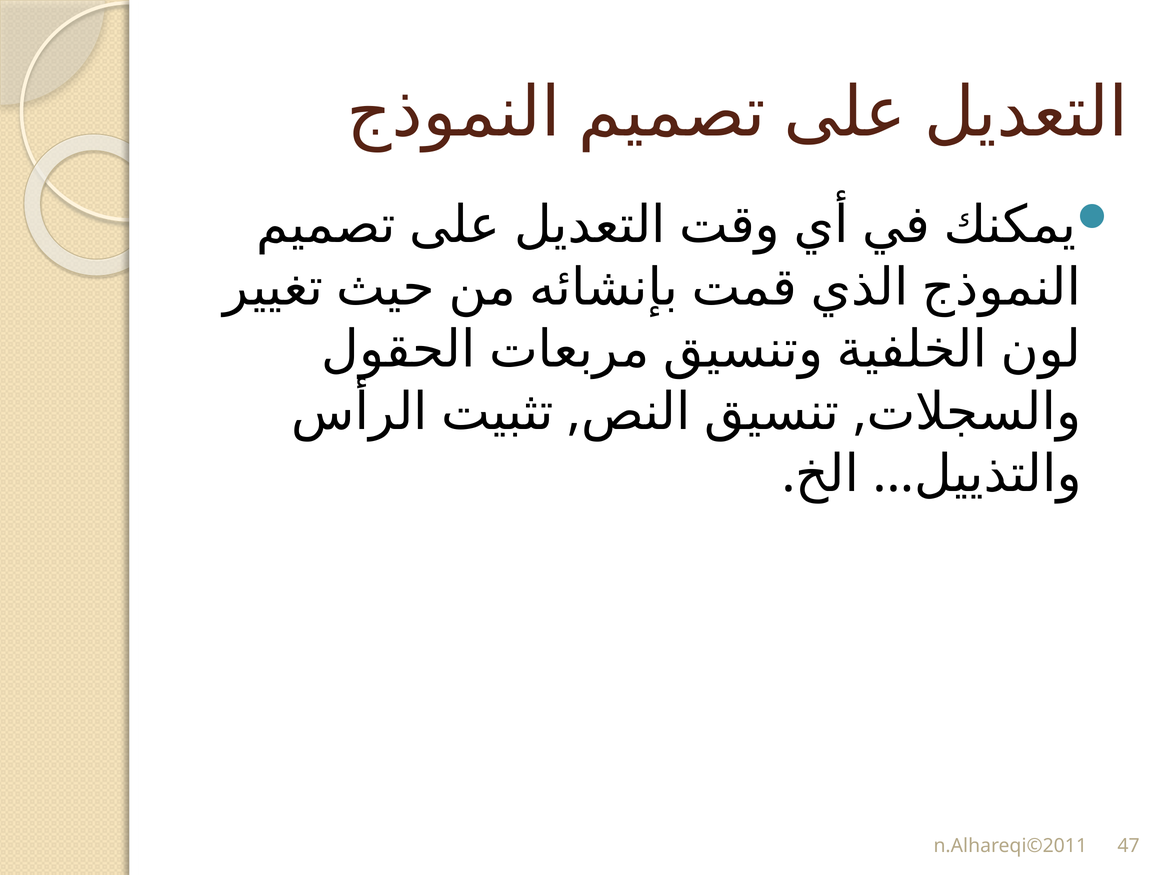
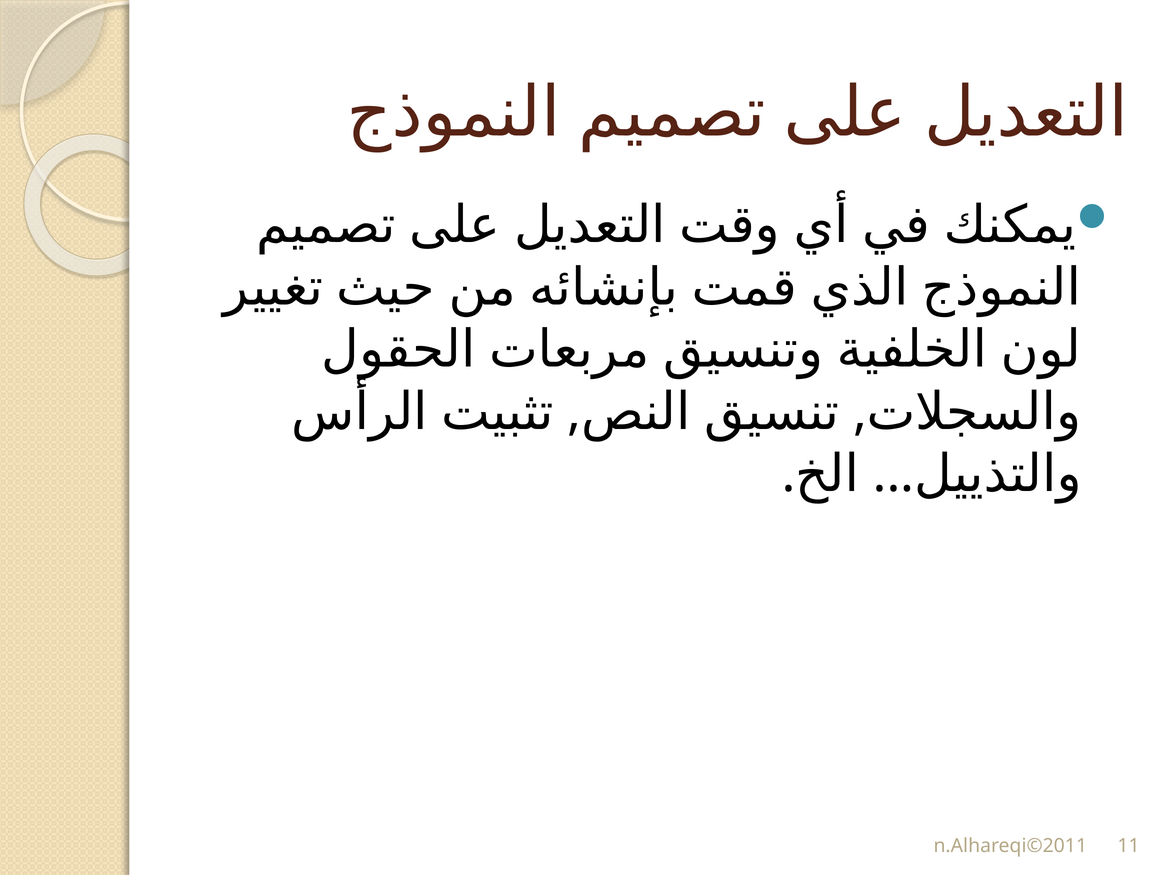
47: 47 -> 11
